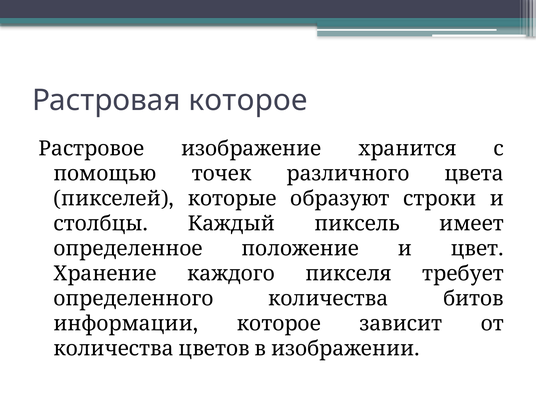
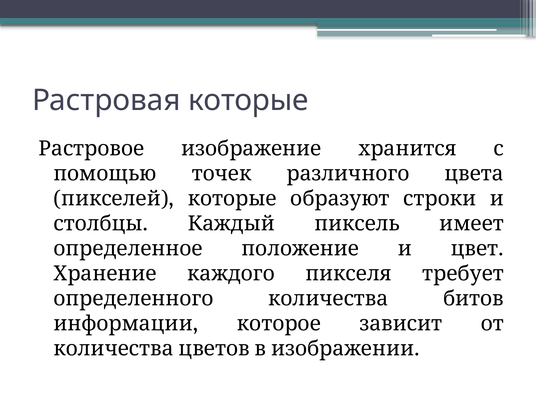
Растровая которое: которое -> которые
